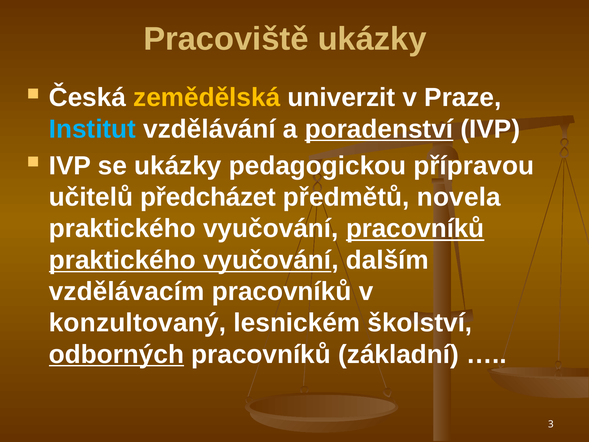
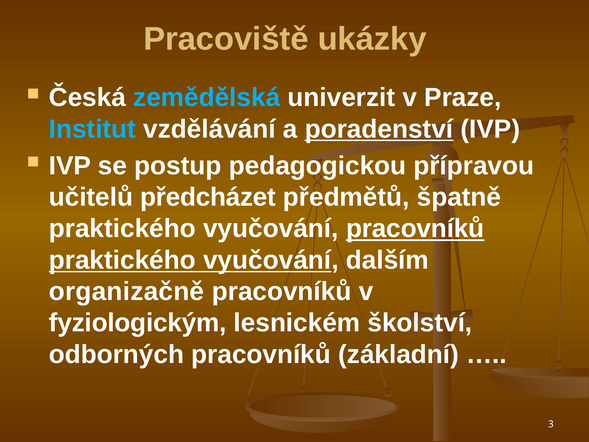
zemědělská colour: yellow -> light blue
se ukázky: ukázky -> postup
novela: novela -> špatně
vzdělávacím: vzdělávacím -> organizačně
konzultovaný: konzultovaný -> fyziologickým
odborných underline: present -> none
